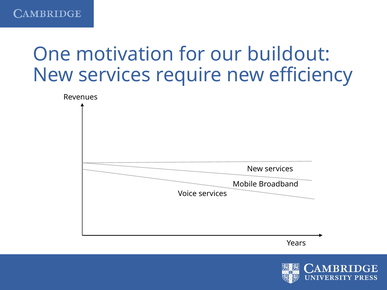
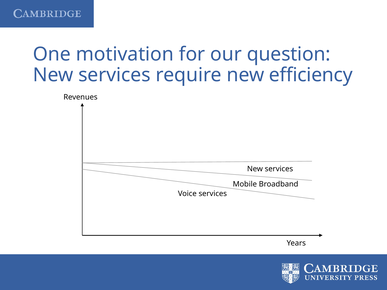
buildout: buildout -> question
